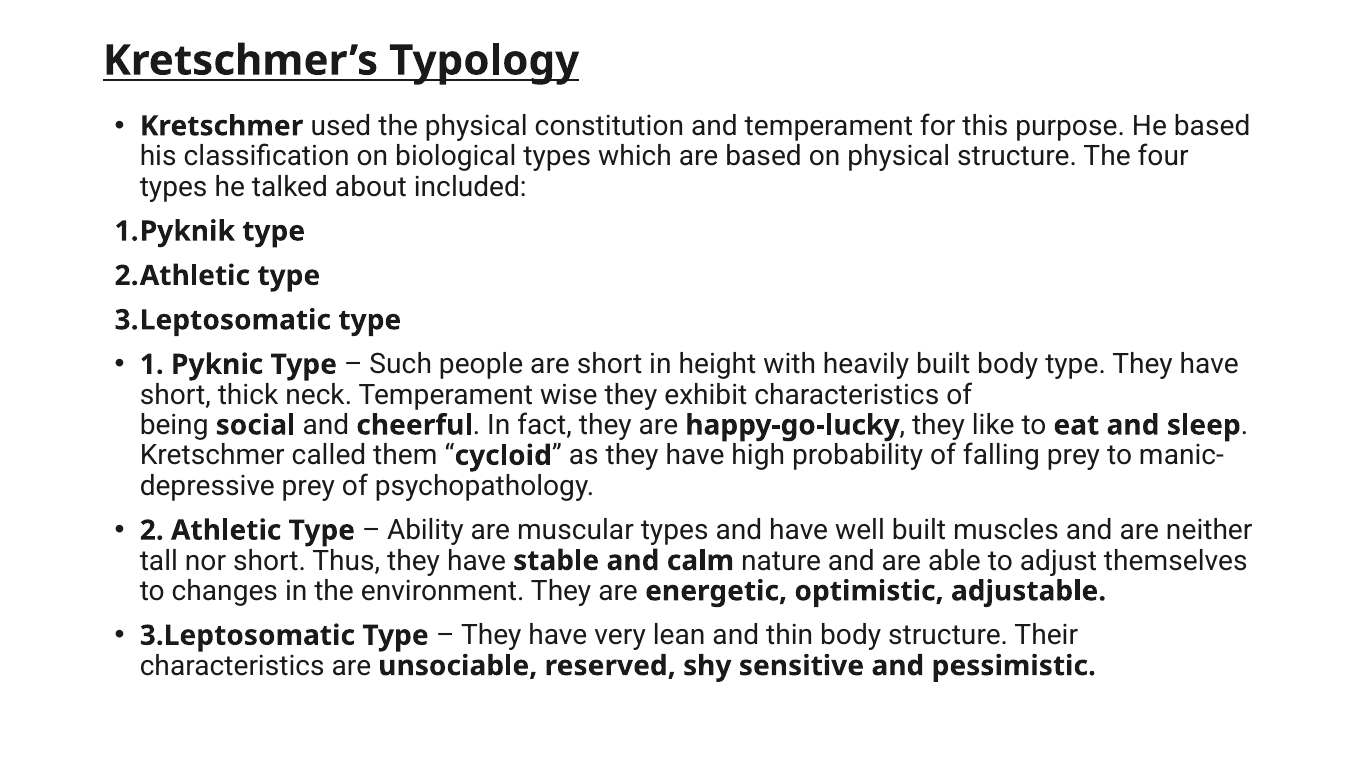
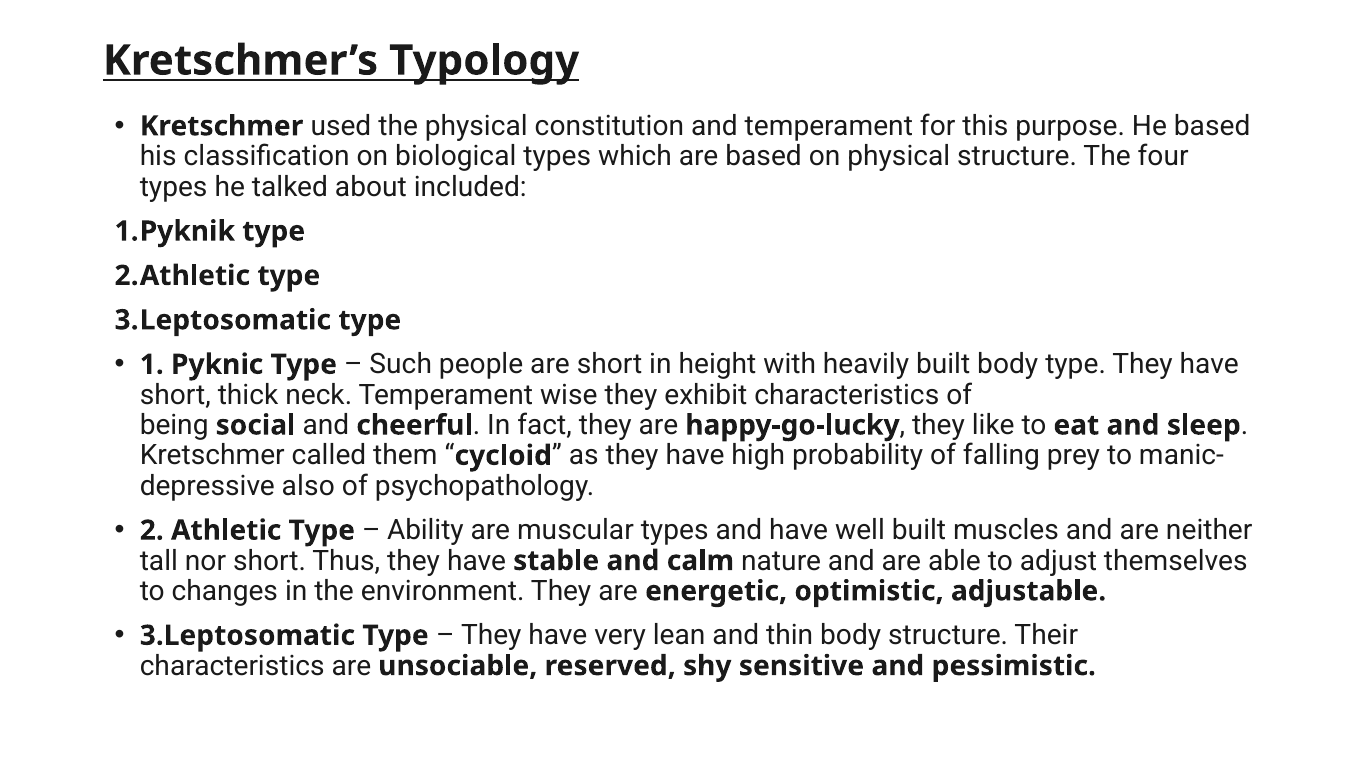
prey at (308, 486): prey -> also
